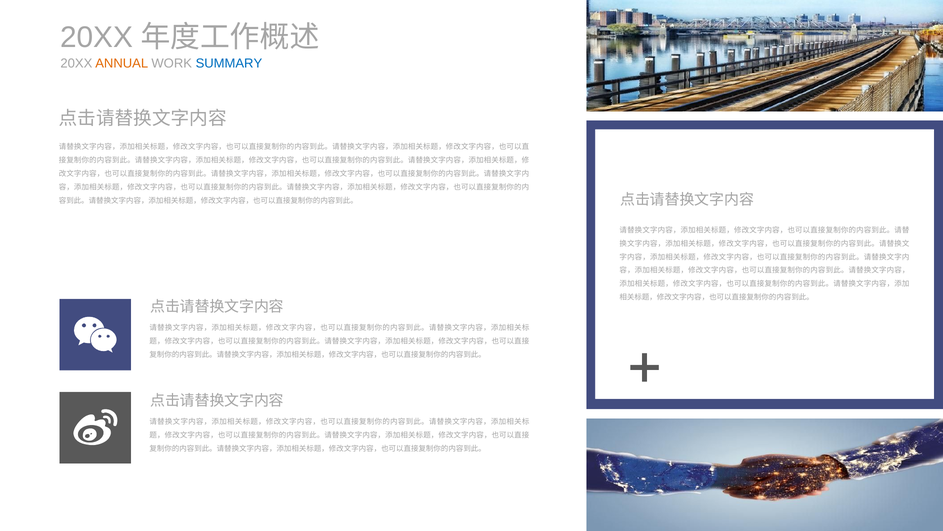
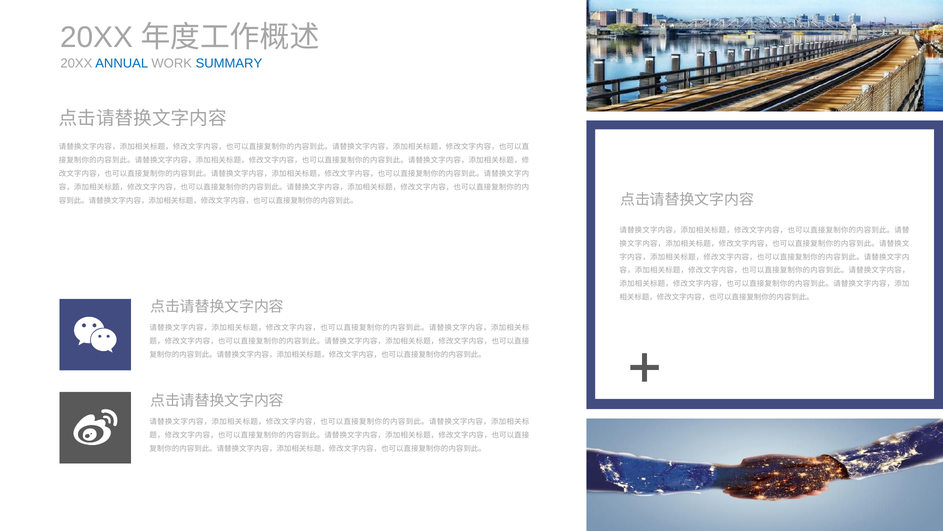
ANNUAL colour: orange -> blue
